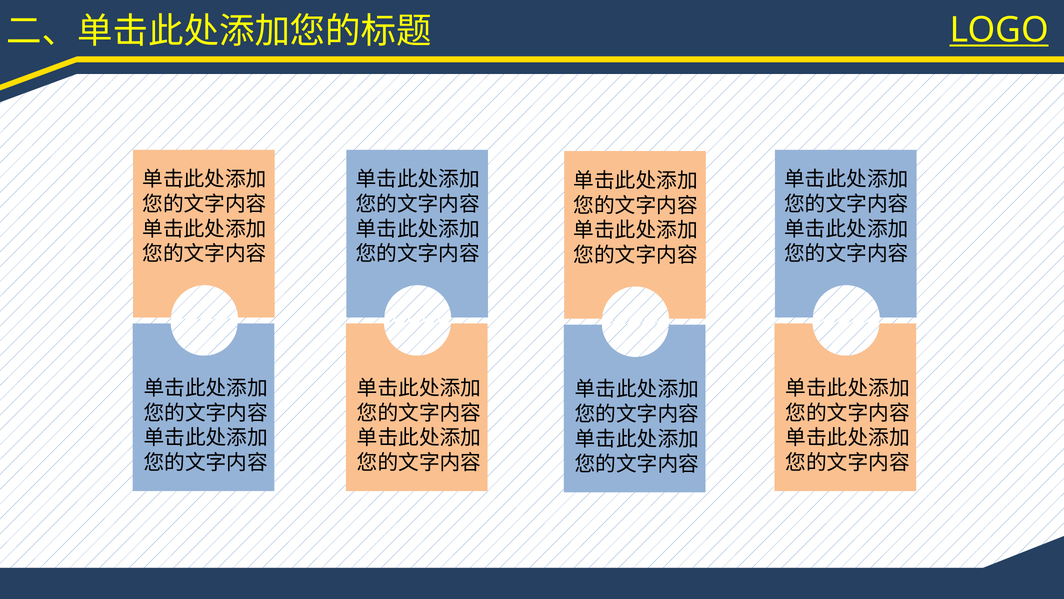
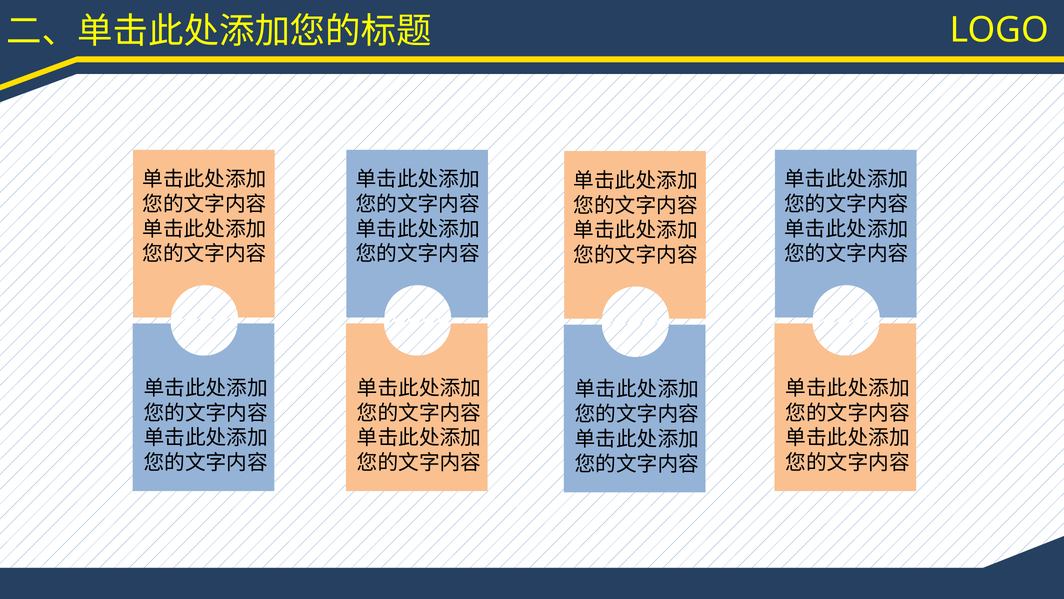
LOGO underline: present -> none
